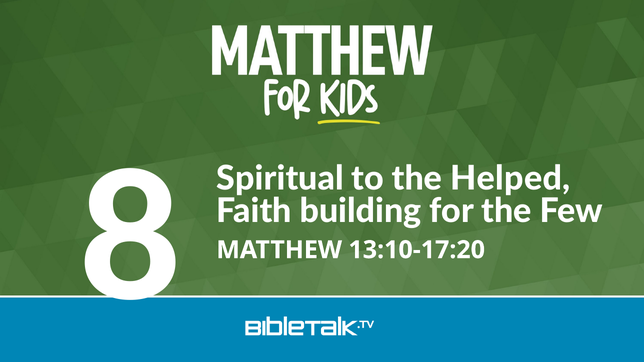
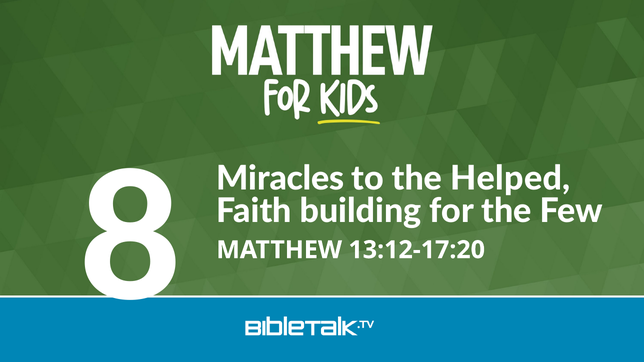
Spiritual: Spiritual -> Miracles
13:10-17:20: 13:10-17:20 -> 13:12-17:20
